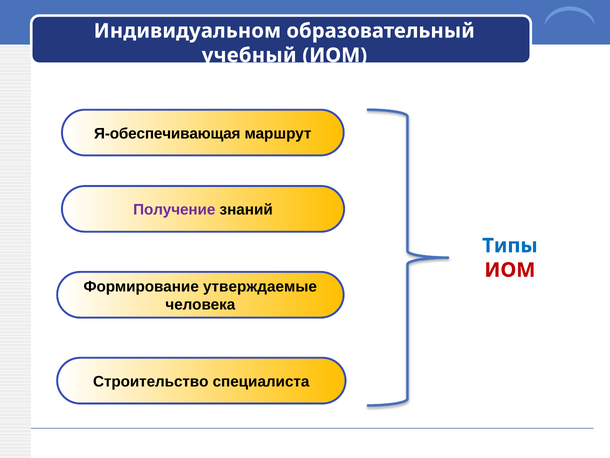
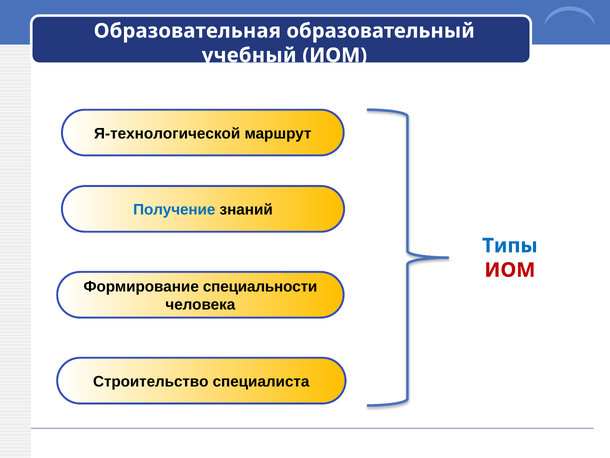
Индивидуальном: Индивидуальном -> Образовательная
Я-обеспечивающая: Я-обеспечивающая -> Я-технологической
Получение colour: purple -> blue
утверждаемые: утверждаемые -> специальности
